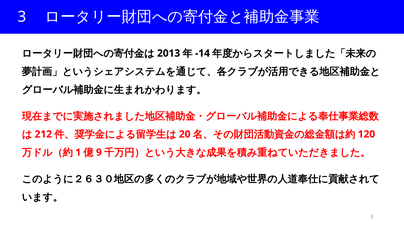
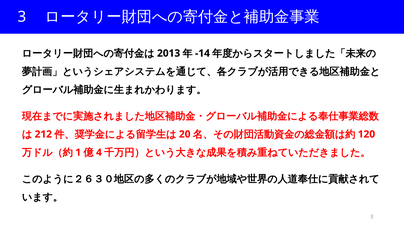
9: 9 -> 4
